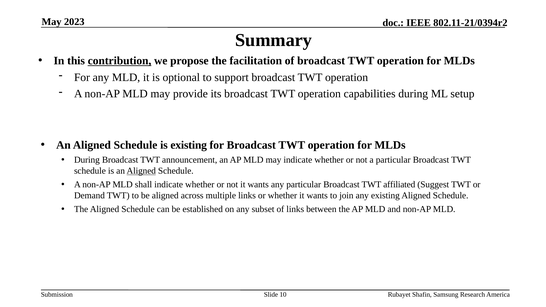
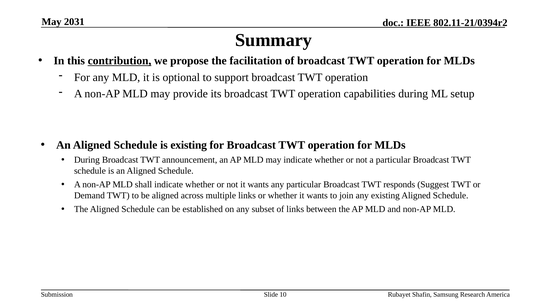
2023: 2023 -> 2031
Aligned at (141, 171) underline: present -> none
affiliated: affiliated -> responds
